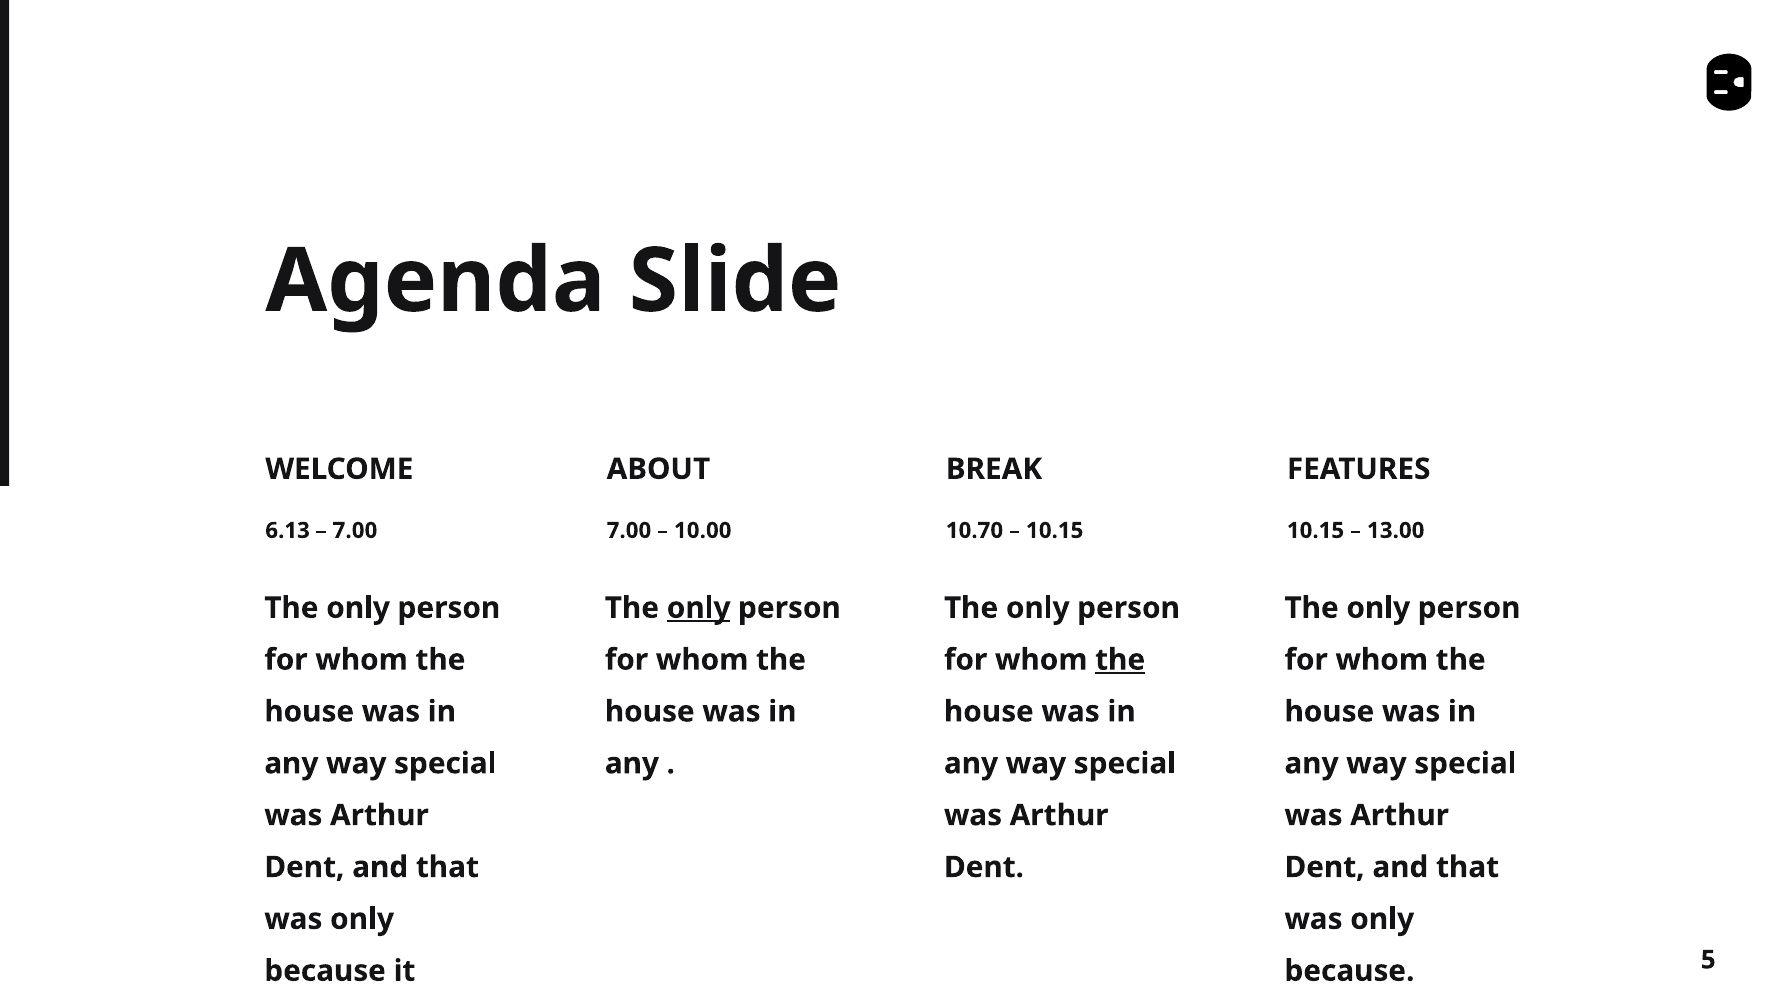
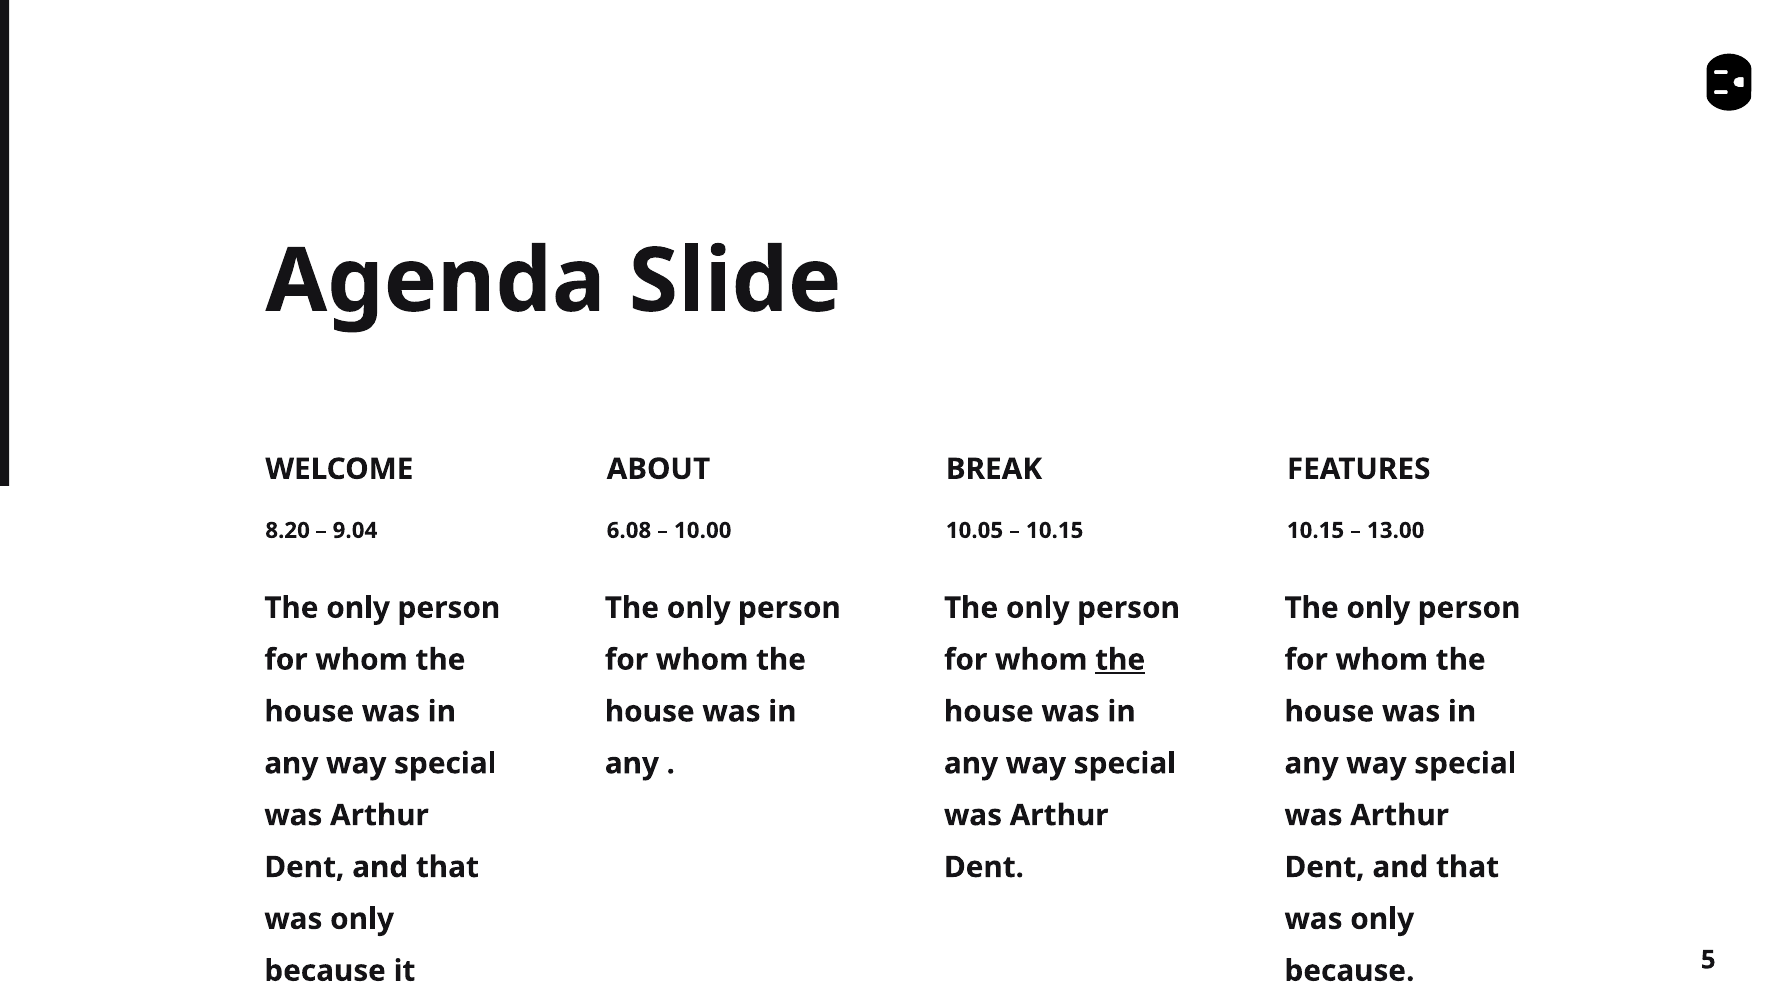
6.13: 6.13 -> 8.20
7.00 at (355, 531): 7.00 -> 9.04
7.00 at (629, 531): 7.00 -> 6.08
10.70: 10.70 -> 10.05
only at (699, 608) underline: present -> none
